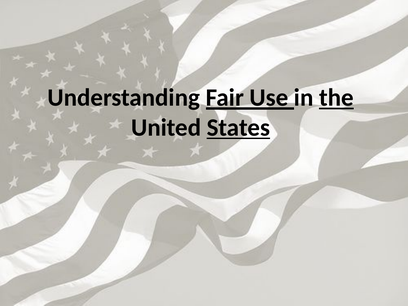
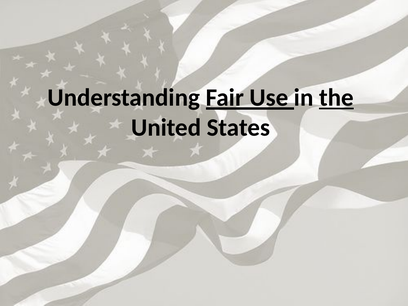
States underline: present -> none
